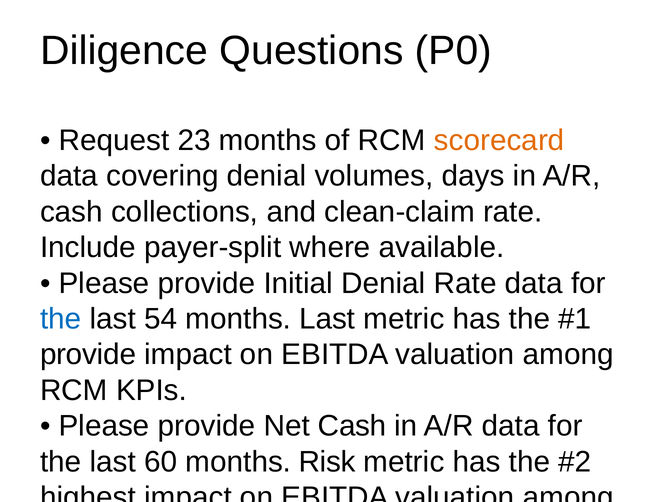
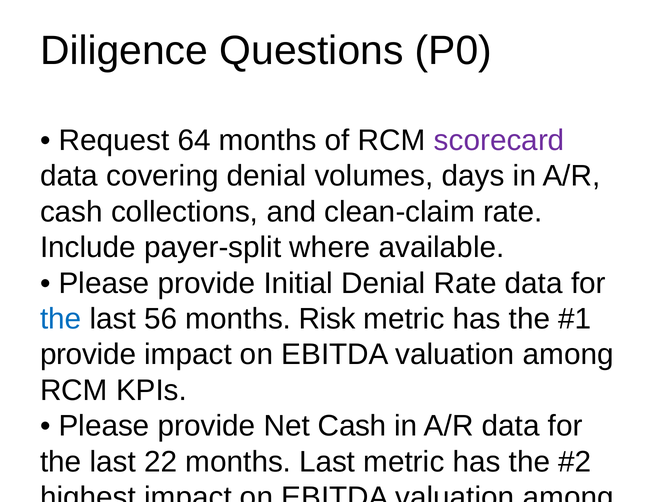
23: 23 -> 64
scorecard colour: orange -> purple
54: 54 -> 56
months Last: Last -> Risk
60: 60 -> 22
months Risk: Risk -> Last
